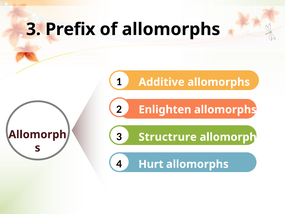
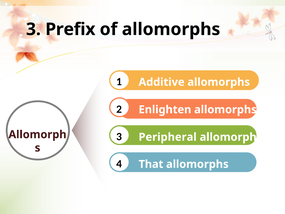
Structrure: Structrure -> Peripheral
Hurt: Hurt -> That
